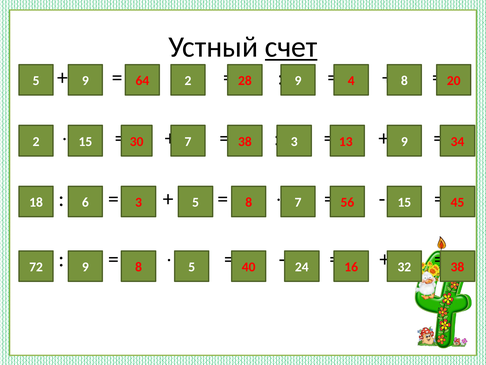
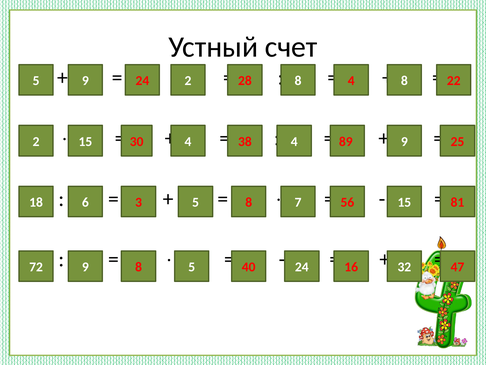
счет underline: present -> none
9 64: 64 -> 24
28 9: 9 -> 8
20: 20 -> 22
30 7: 7 -> 4
38 3: 3 -> 4
13: 13 -> 89
34: 34 -> 25
45: 45 -> 81
32 38: 38 -> 47
